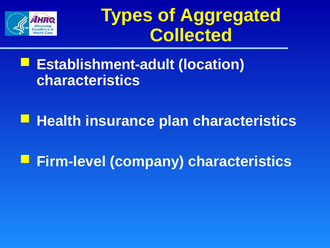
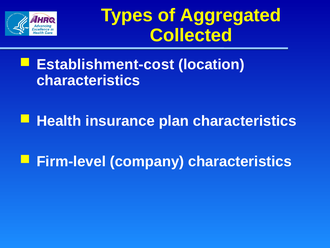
Establishment-adult: Establishment-adult -> Establishment-cost
